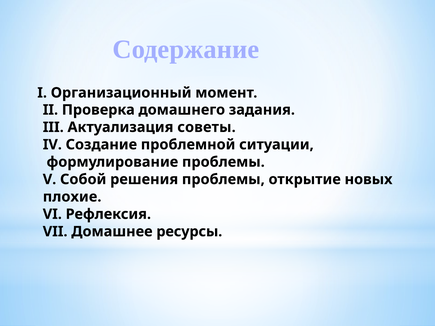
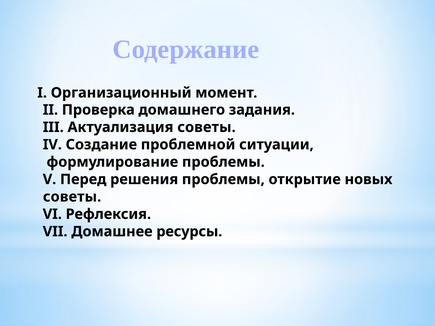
Собой: Собой -> Перед
плохие at (72, 197): плохие -> советы
